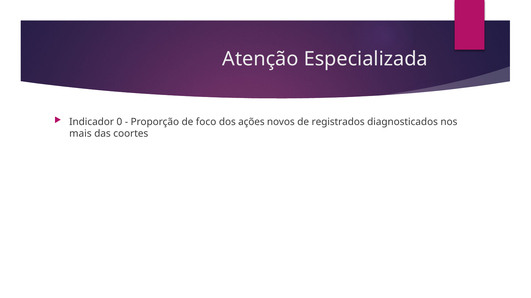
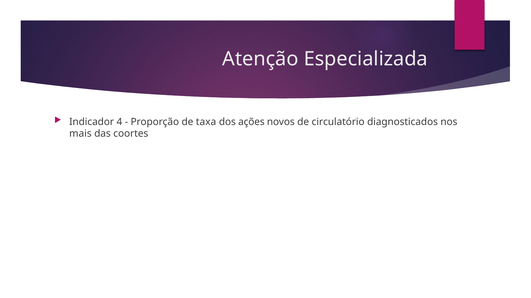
0: 0 -> 4
foco: foco -> taxa
registrados: registrados -> circulatório
